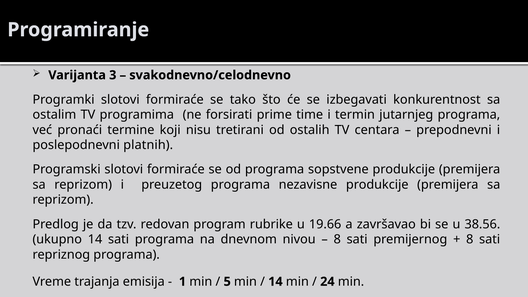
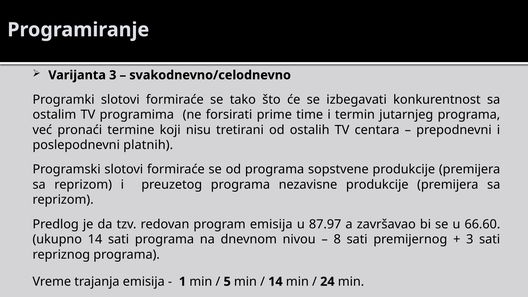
program rubrike: rubrike -> emisija
19.66: 19.66 -> 87.97
38.56: 38.56 -> 66.60
8 at (470, 239): 8 -> 3
